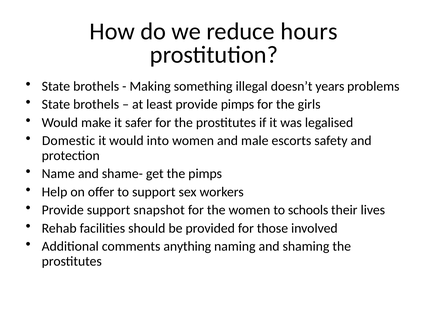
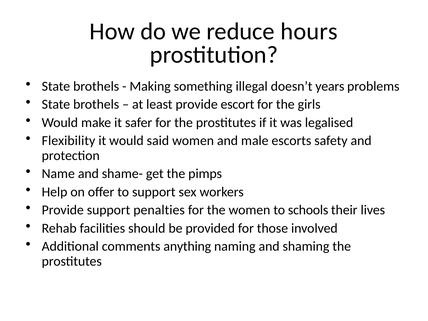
provide pimps: pimps -> escort
Domestic: Domestic -> Flexibility
into: into -> said
snapshot: snapshot -> penalties
